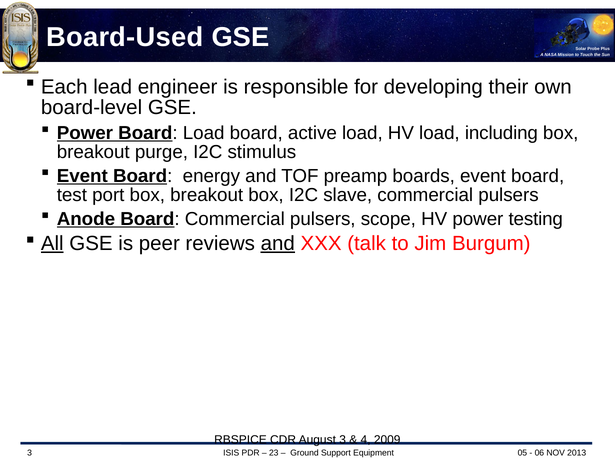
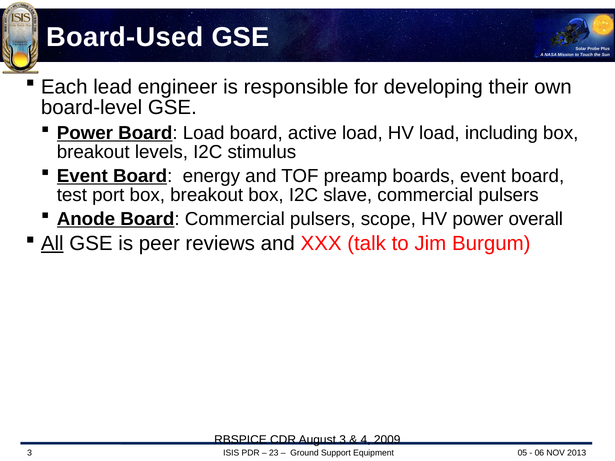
purge: purge -> levels
testing: testing -> overall
and at (278, 244) underline: present -> none
